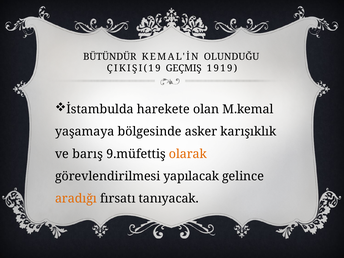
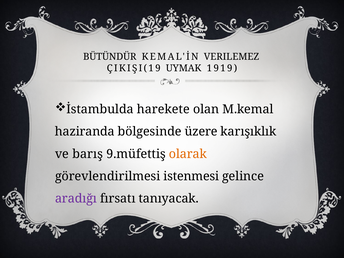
OLUNDUĞU: OLUNDUĞU -> VERILEMEZ
GEÇMIŞ: GEÇMIŞ -> UYMAK
yaşamaya: yaşamaya -> haziranda
asker: asker -> üzere
yapılacak: yapılacak -> istenmesi
aradığı colour: orange -> purple
